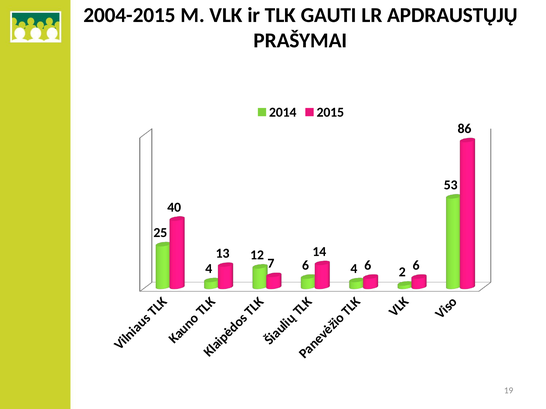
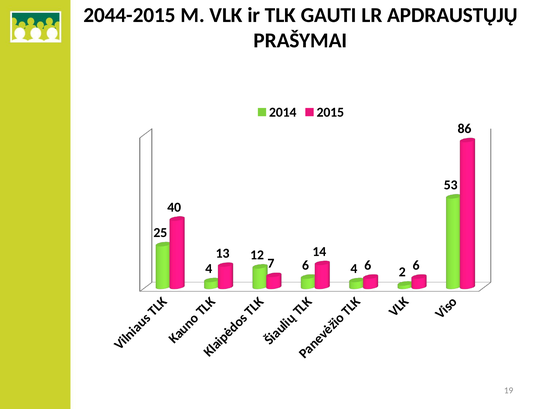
2004-2015: 2004-2015 -> 2044-2015
